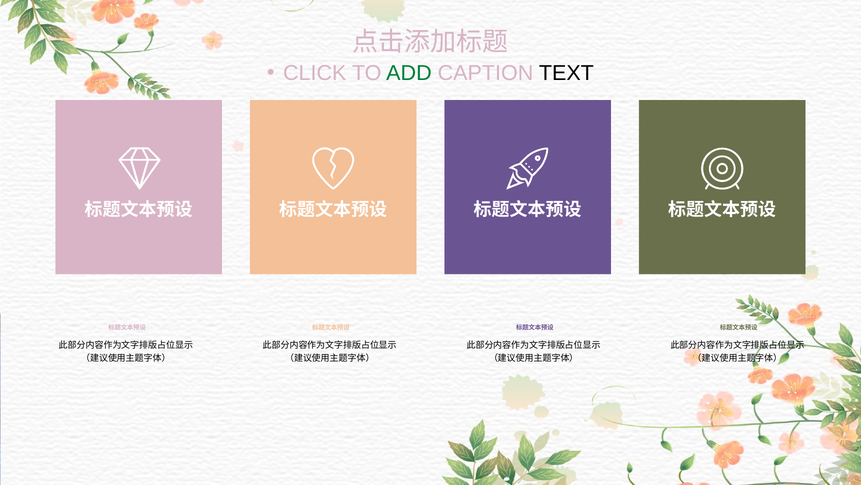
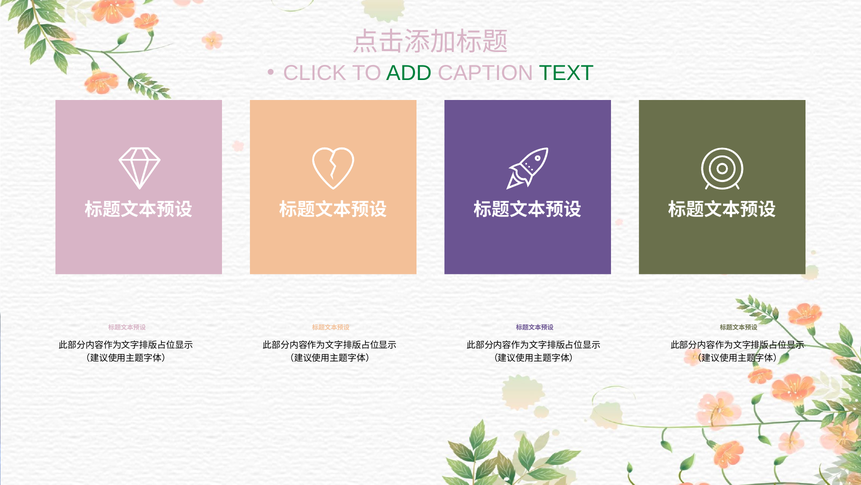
TEXT colour: black -> green
